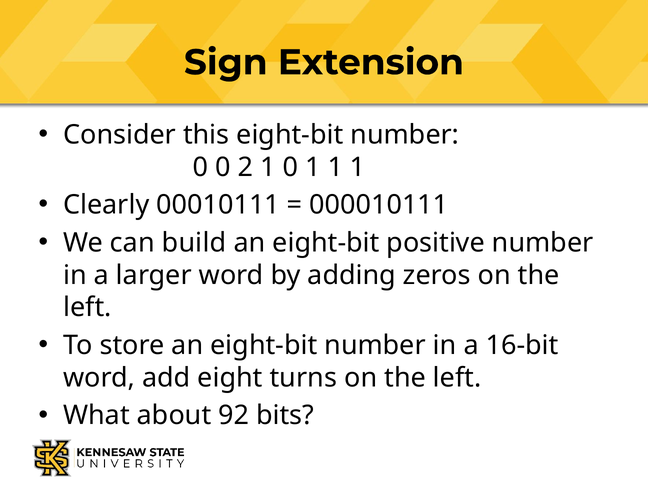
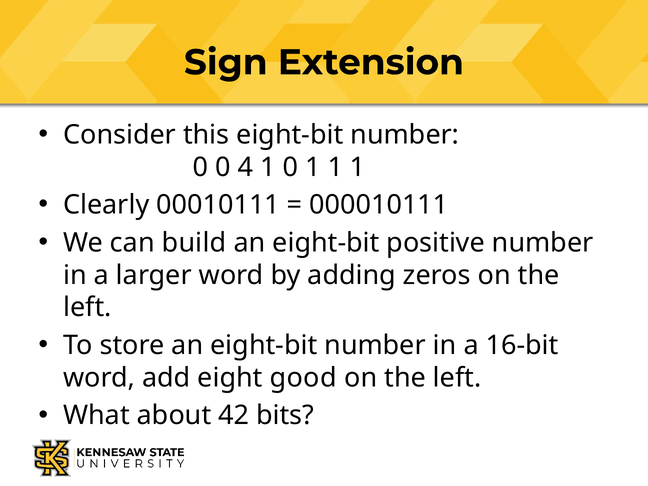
2: 2 -> 4
turns: turns -> good
92: 92 -> 42
